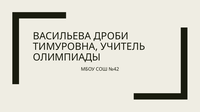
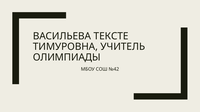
ДРОБИ: ДРОБИ -> ТЕКСТЕ
